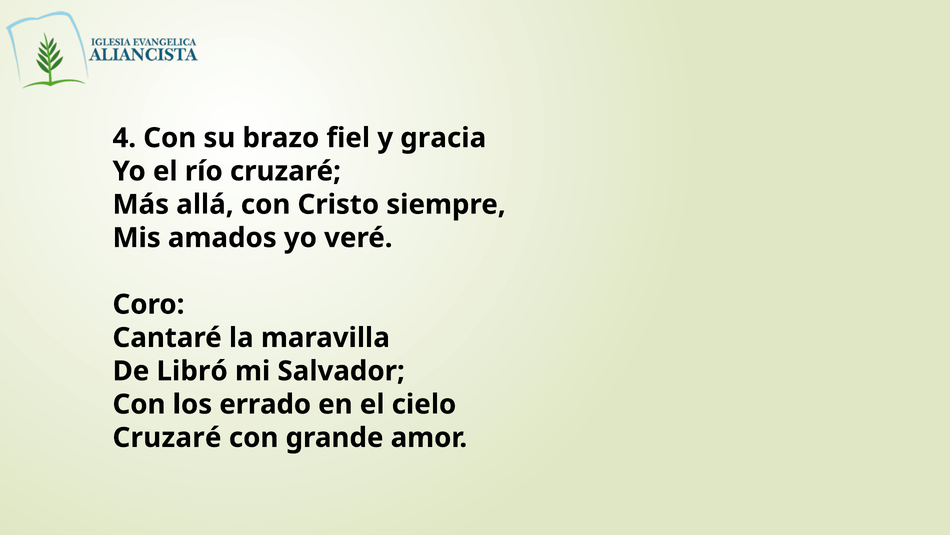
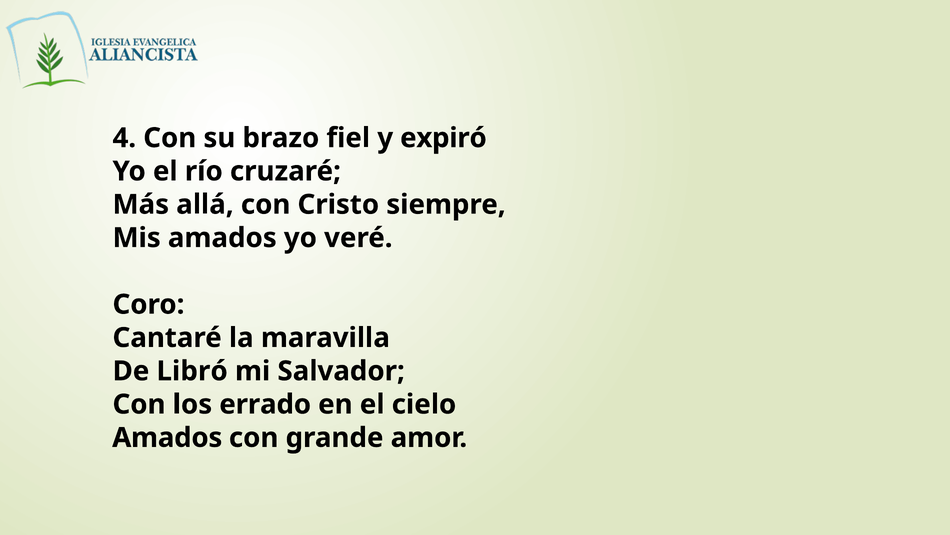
gracia: gracia -> expiró
Cruzaré at (167, 437): Cruzaré -> Amados
